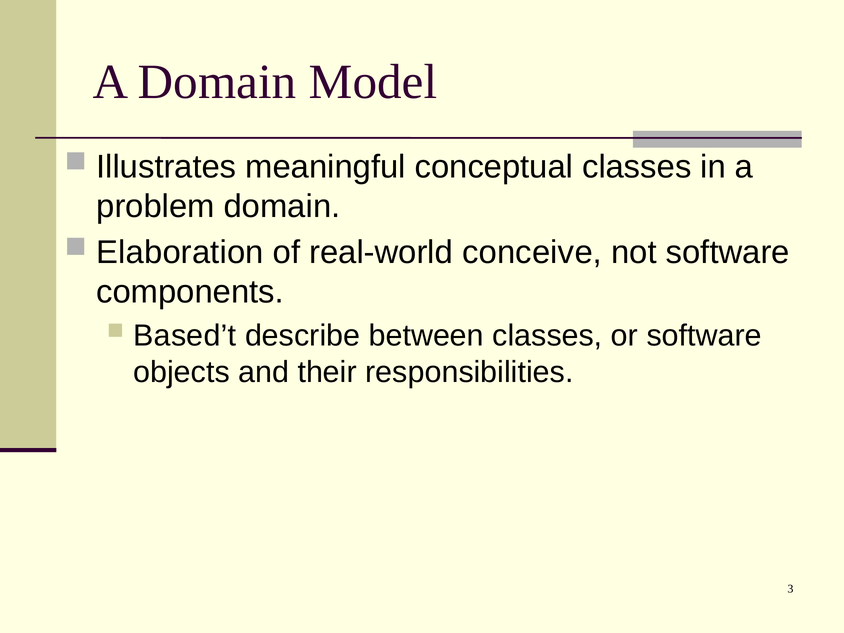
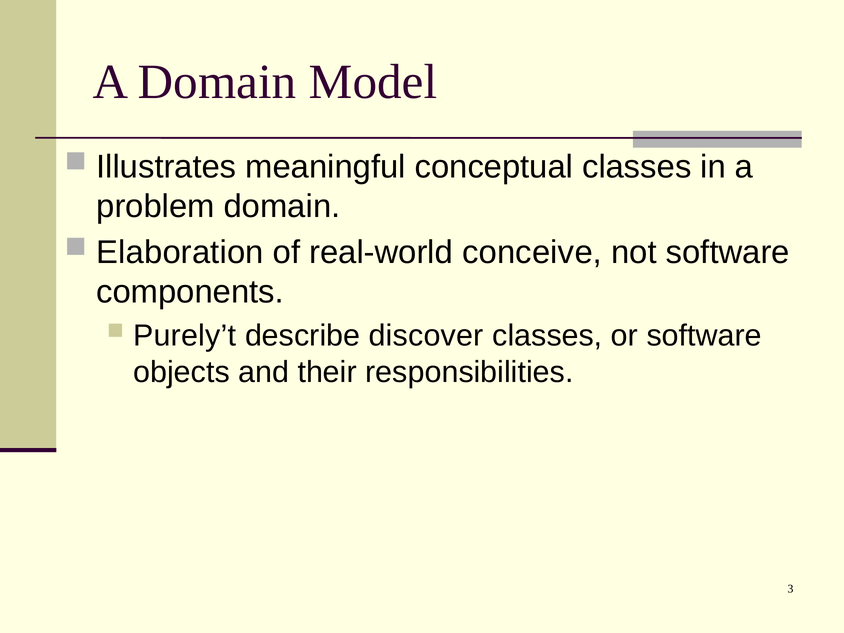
Based’t: Based’t -> Purely’t
between: between -> discover
